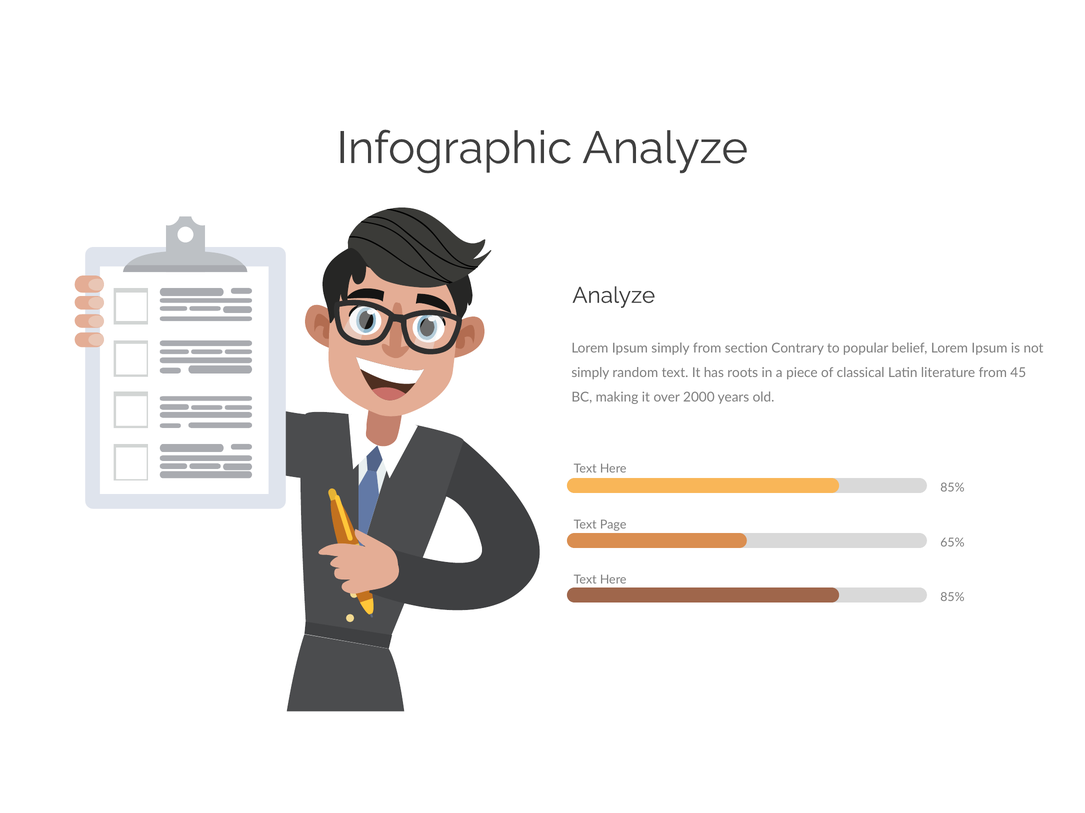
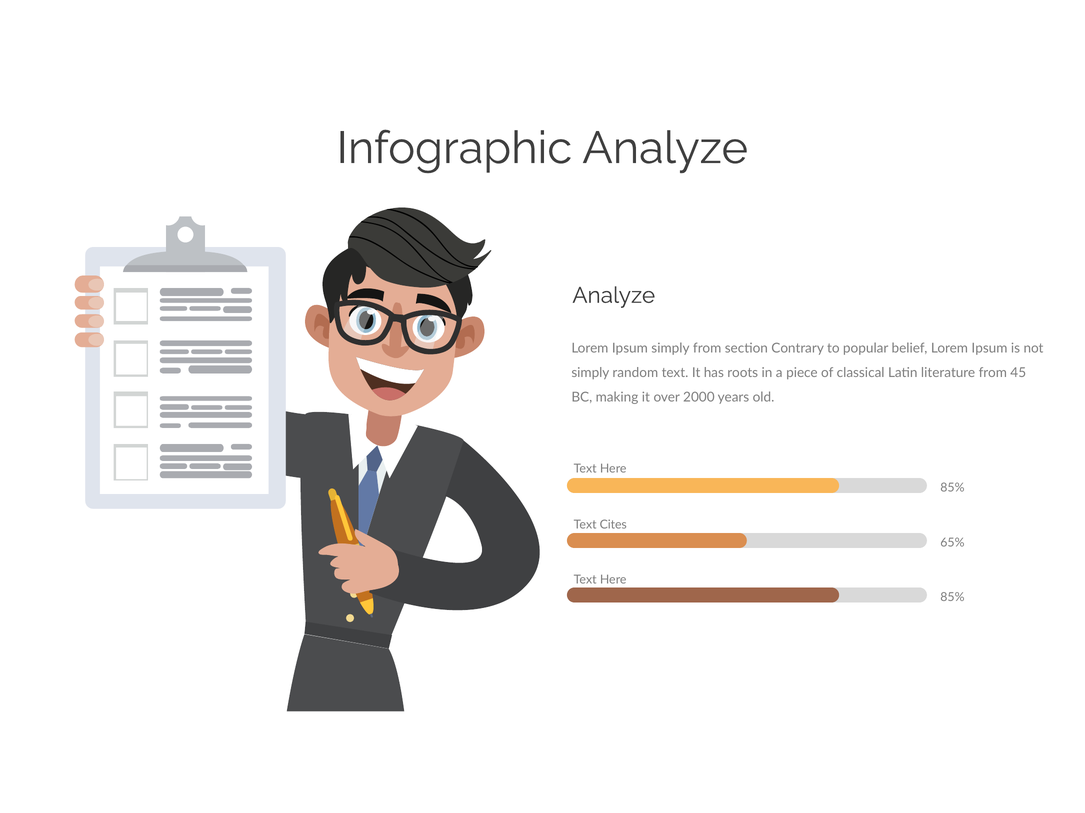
Page: Page -> Cites
